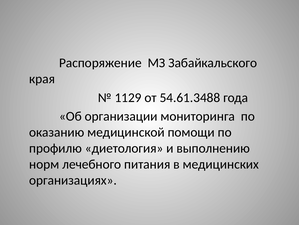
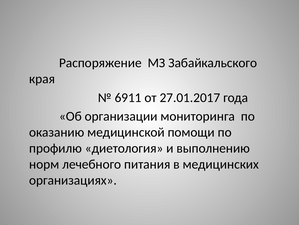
1129: 1129 -> 6911
54.61.3488: 54.61.3488 -> 27.01.2017
